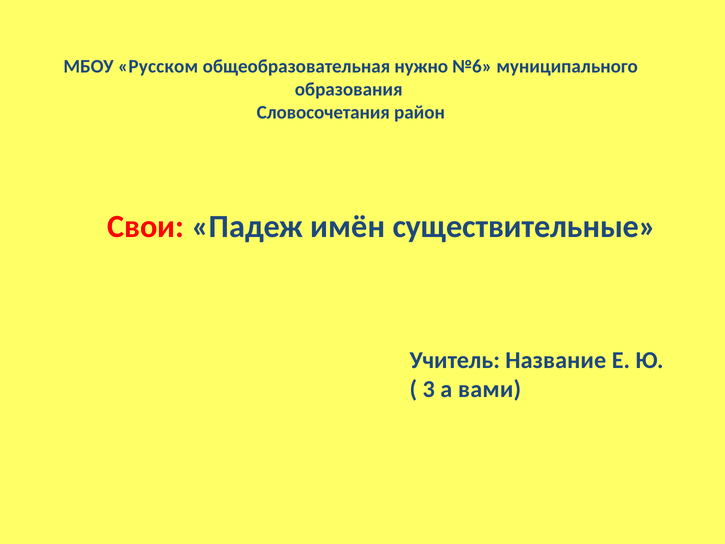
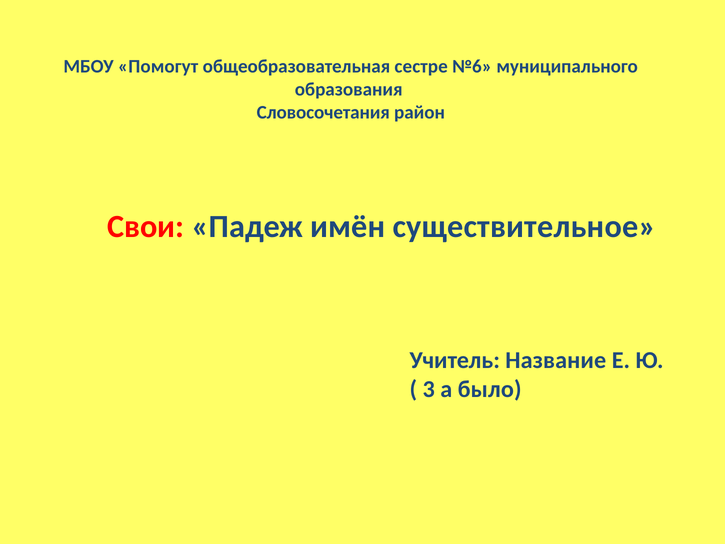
Русском: Русском -> Помогут
нужно: нужно -> сестре
существительные: существительные -> существительное
вами: вами -> было
